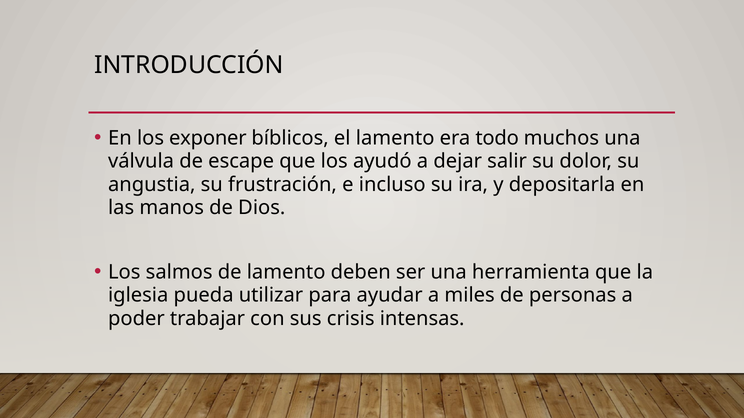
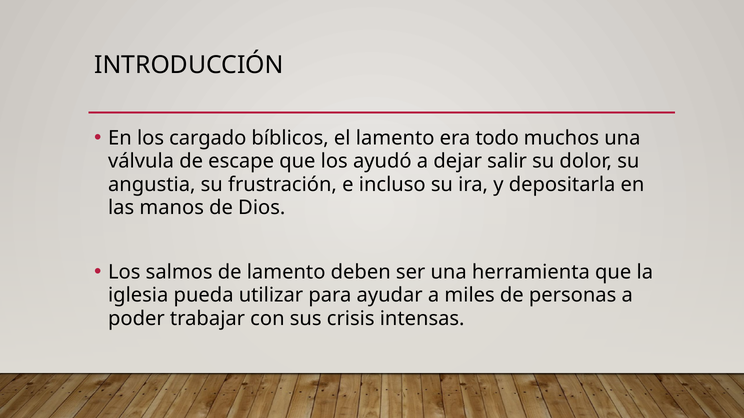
exponer: exponer -> cargado
